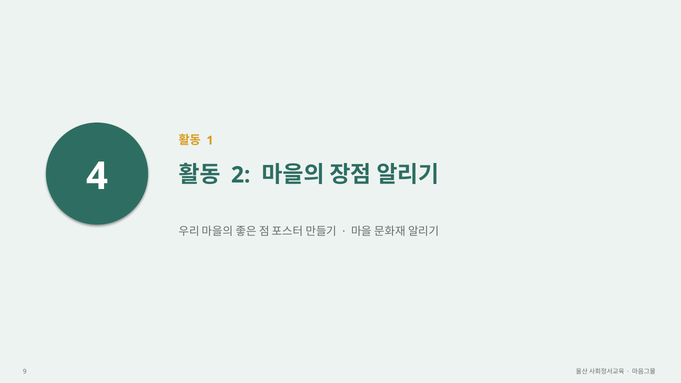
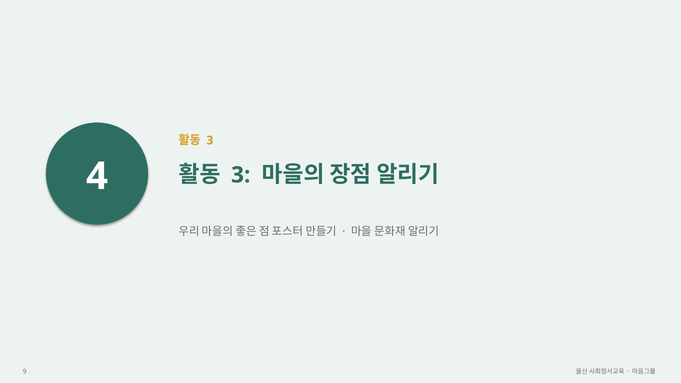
1 at (210, 140): 1 -> 3
2 at (241, 175): 2 -> 3
